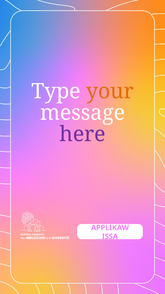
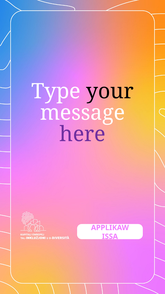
your colour: orange -> black
